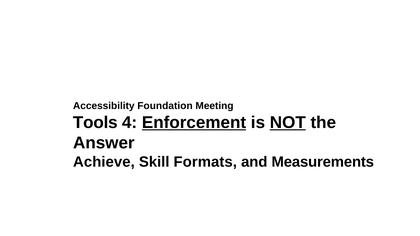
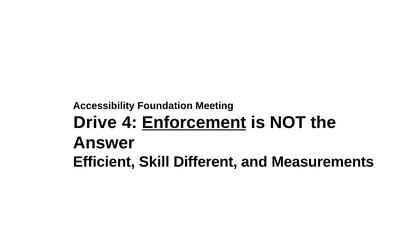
Tools: Tools -> Drive
NOT underline: present -> none
Achieve: Achieve -> Efficient
Formats: Formats -> Different
